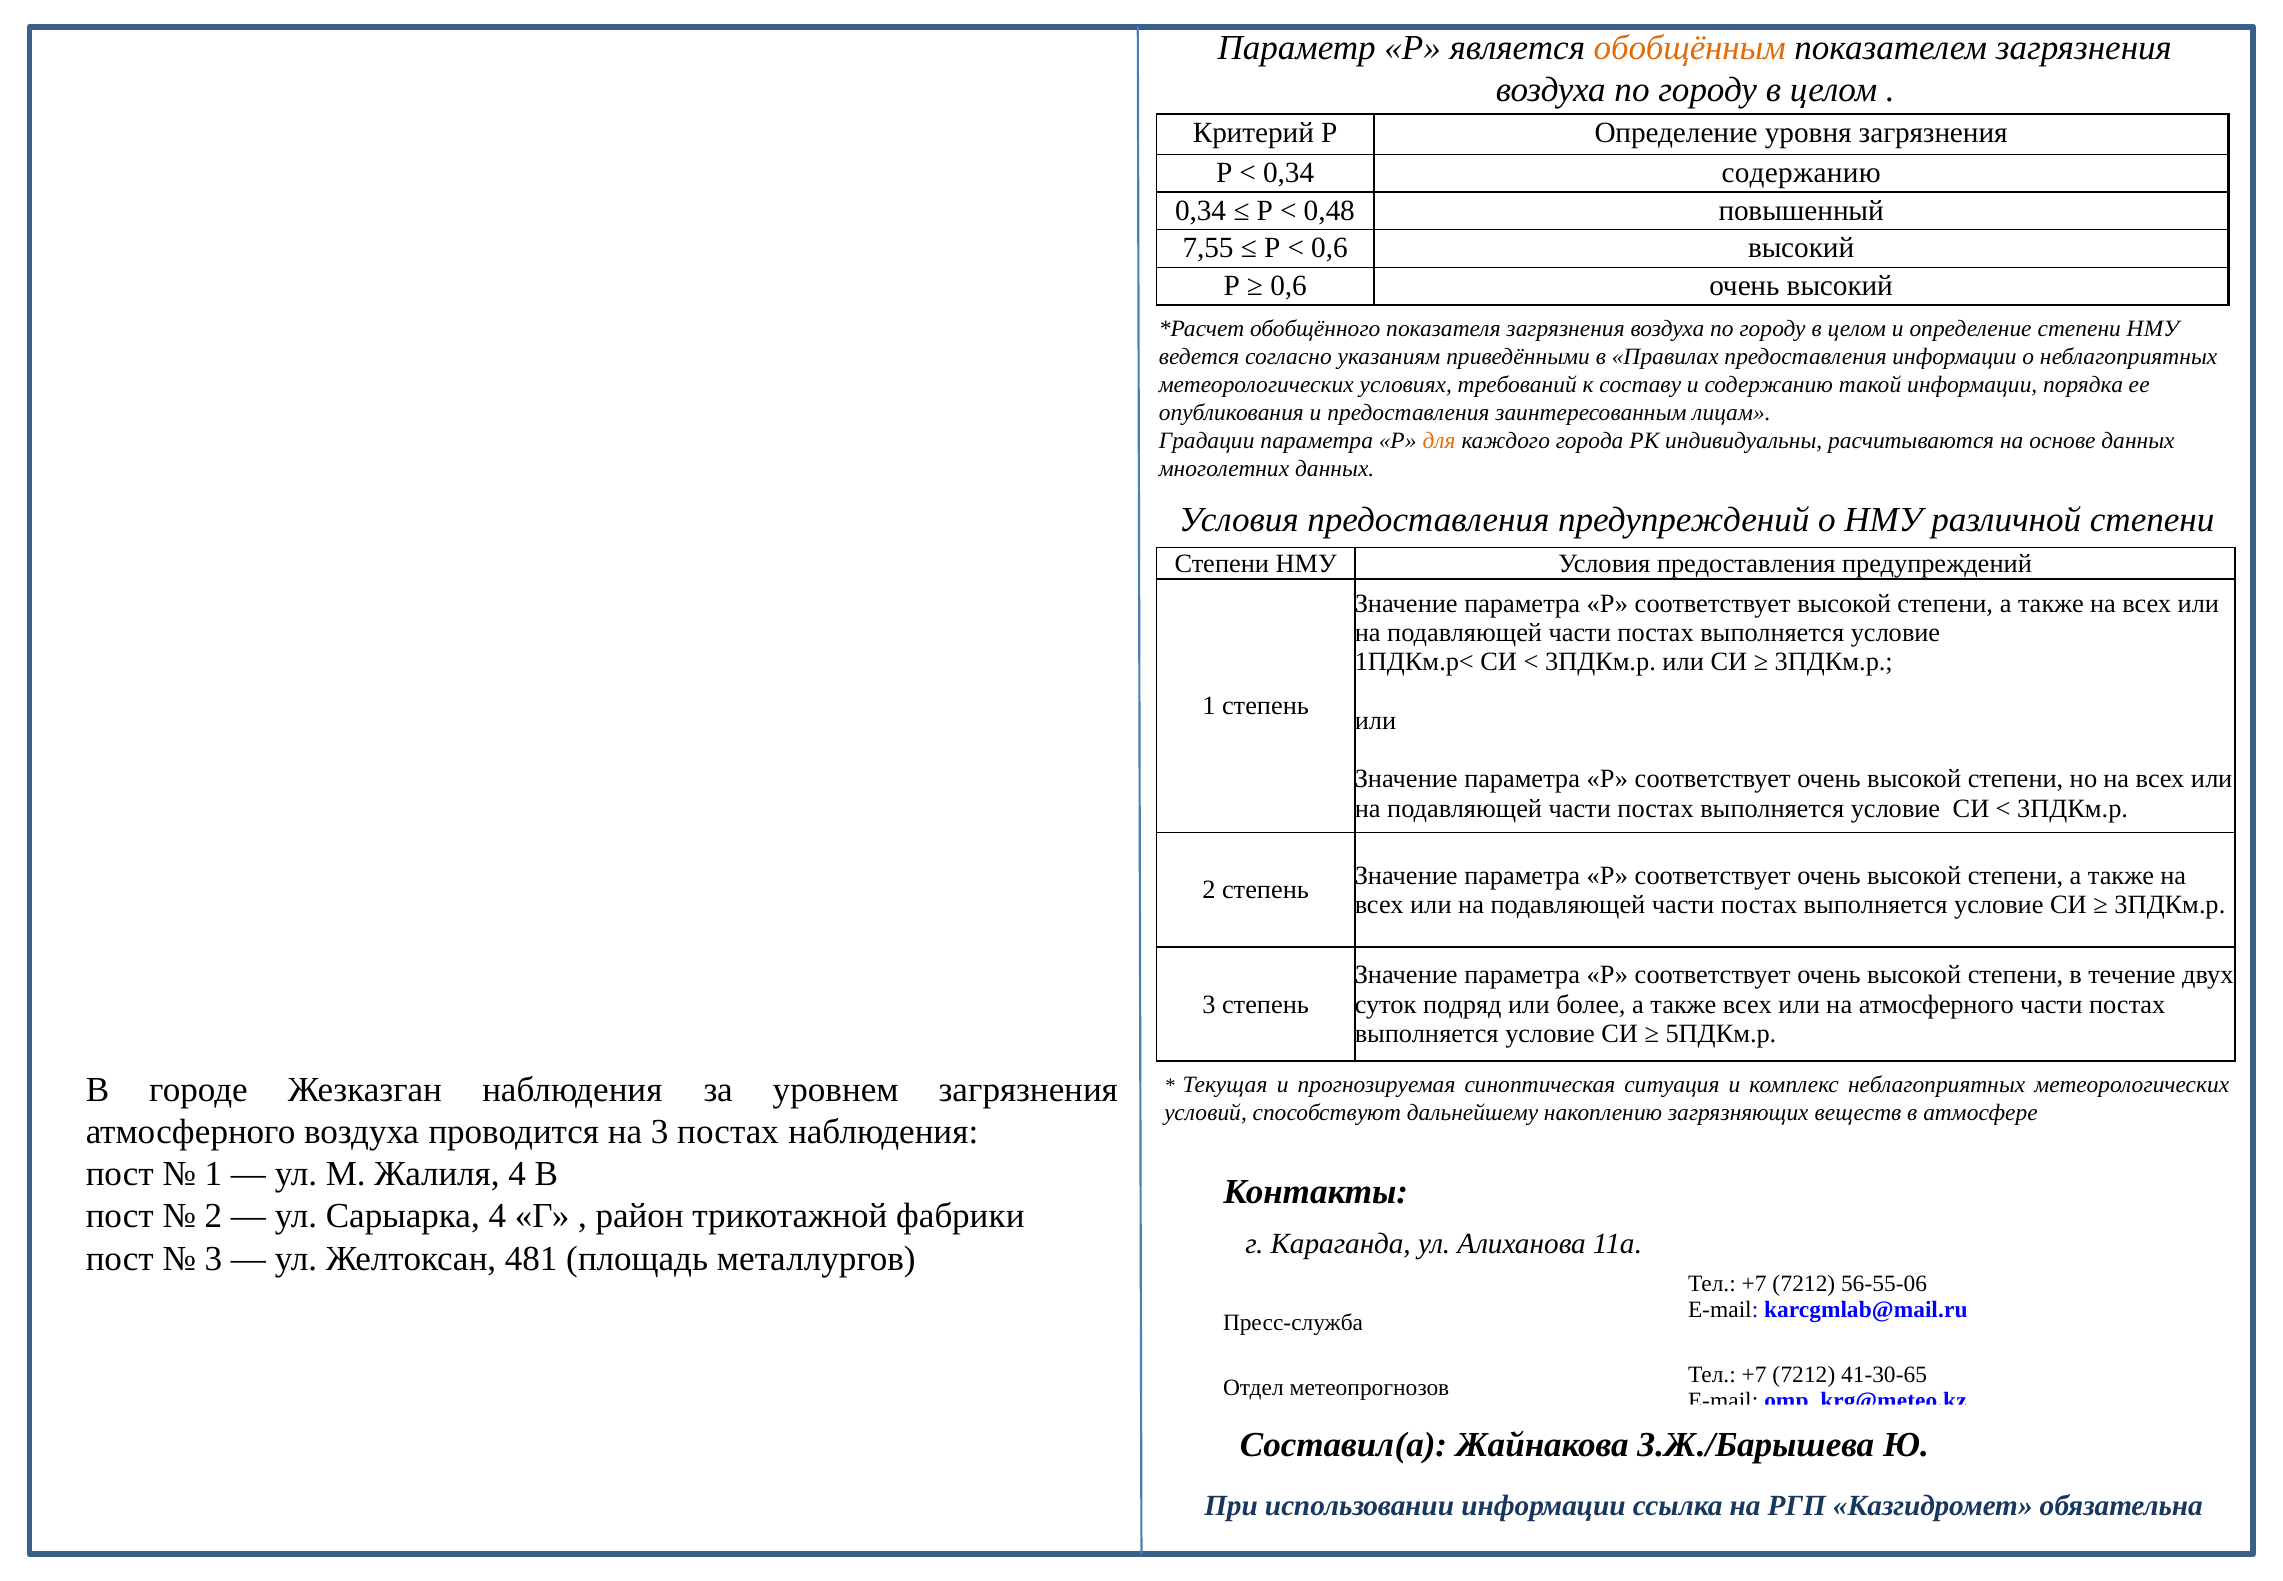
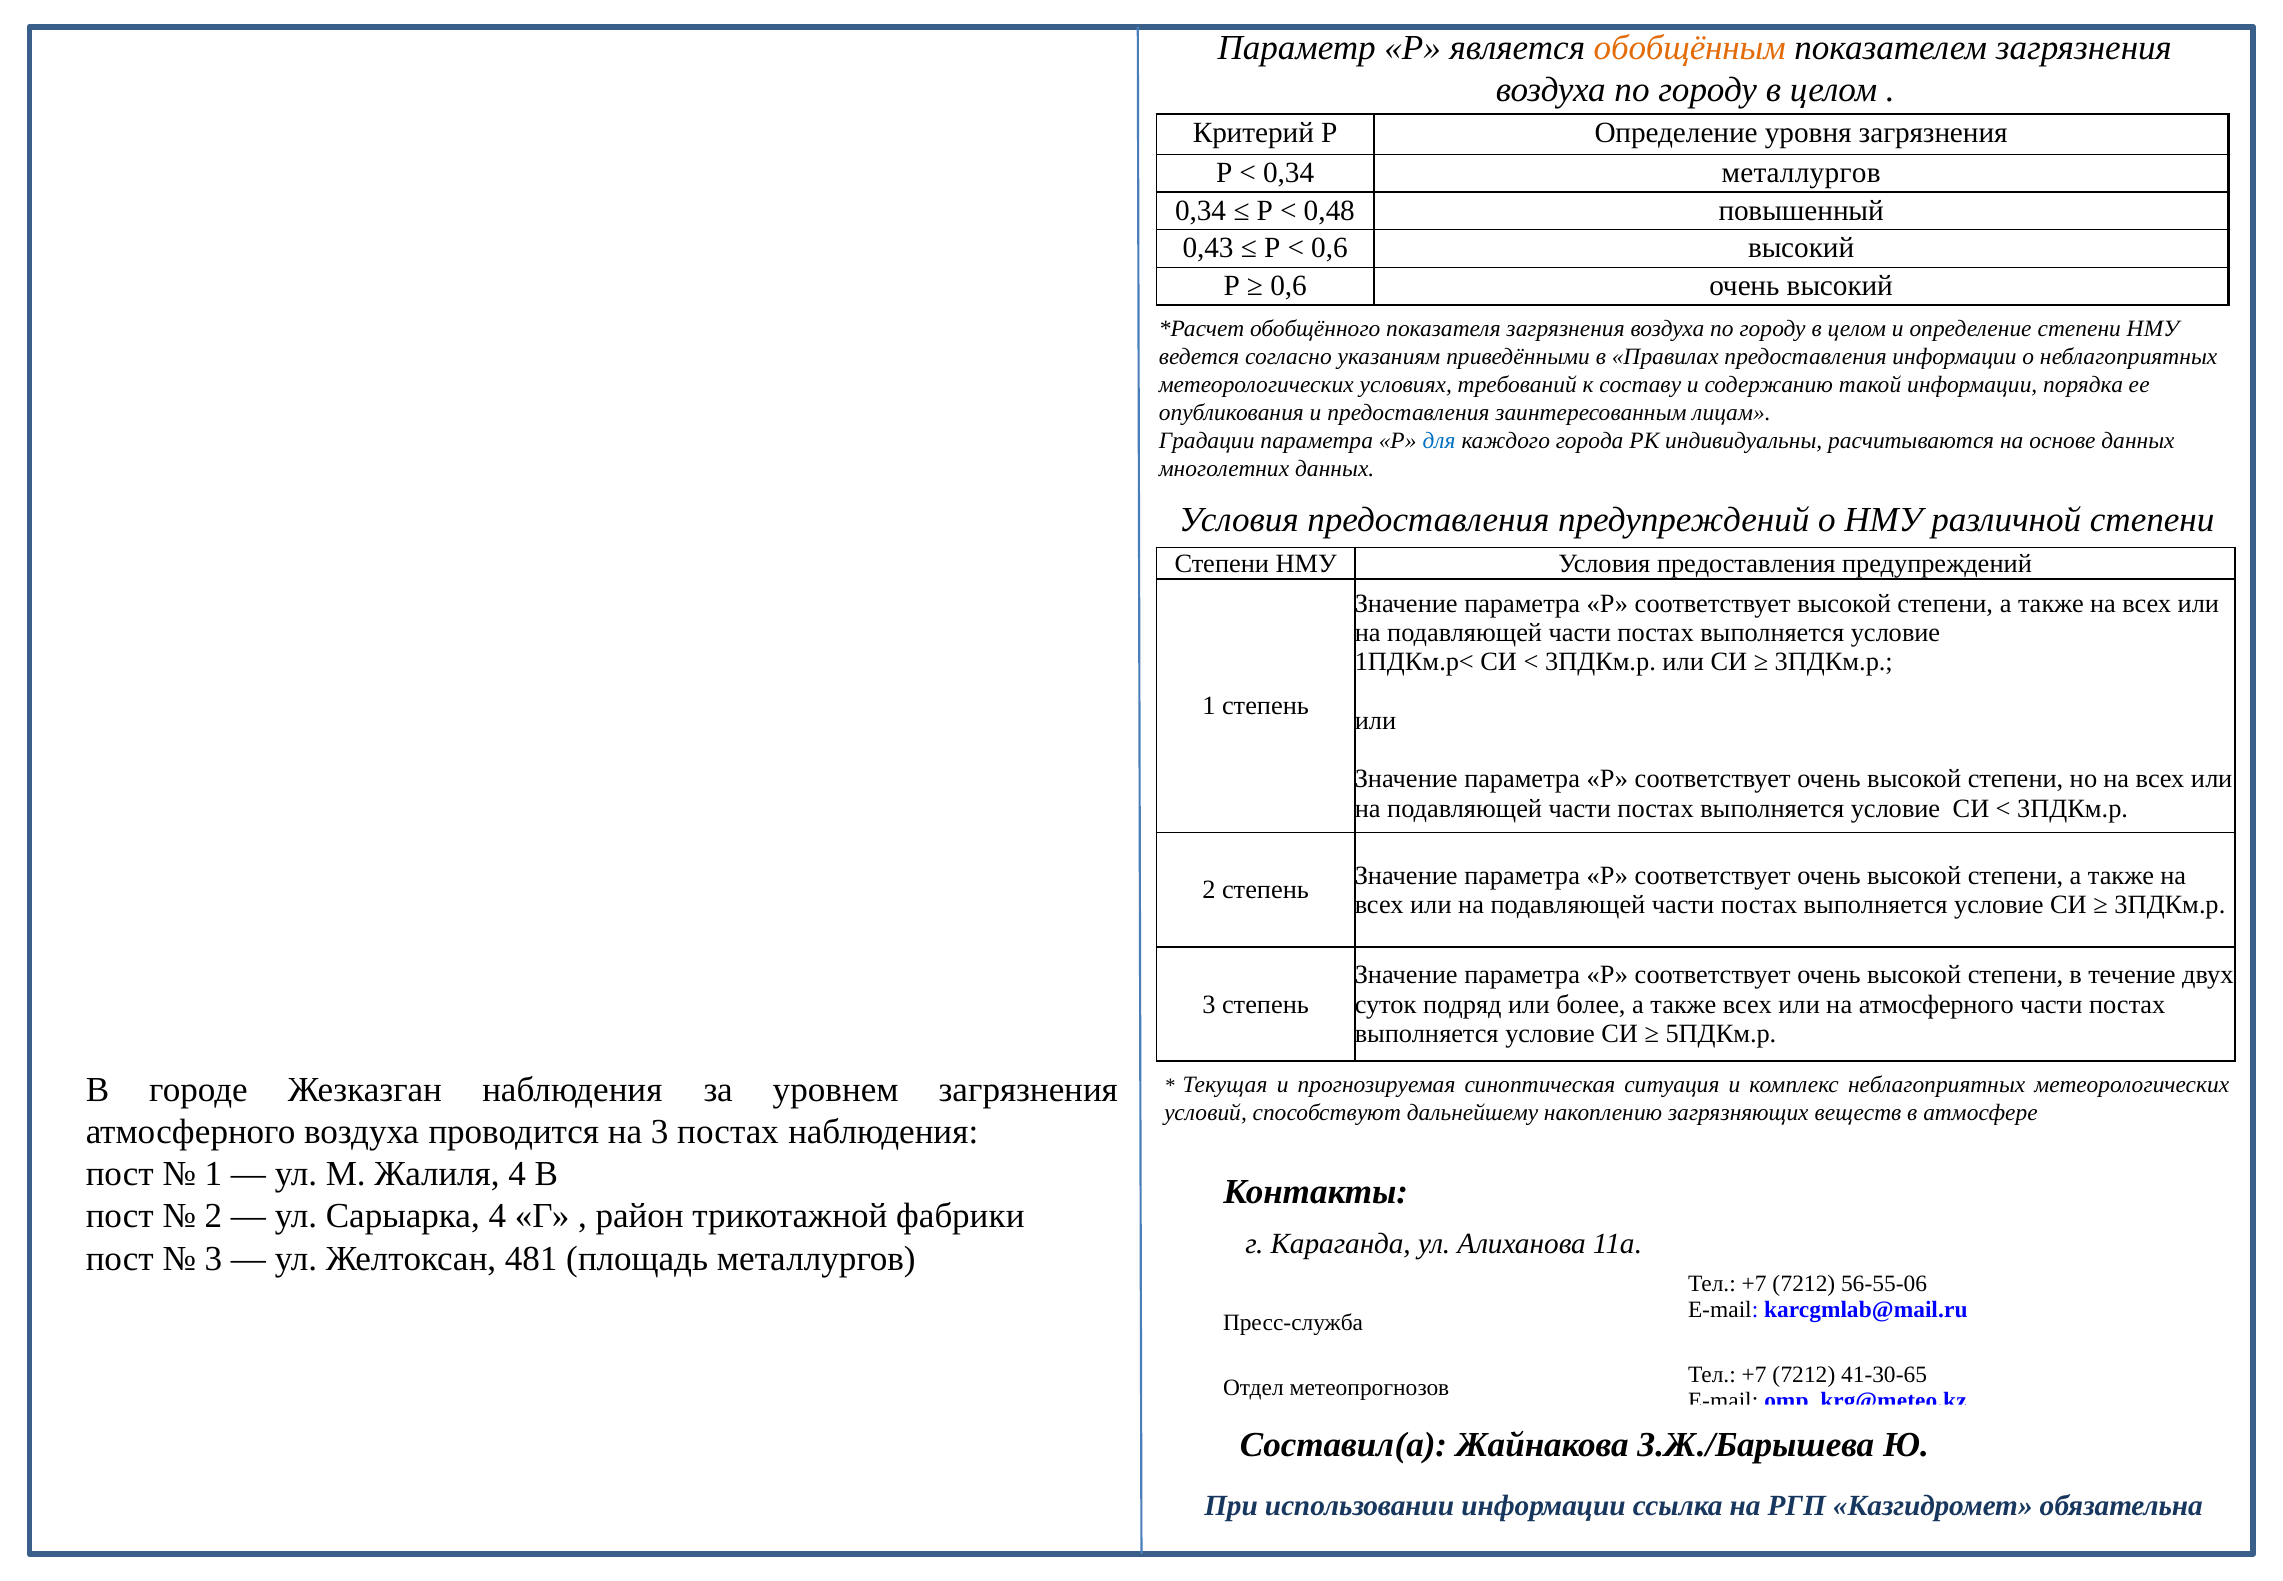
0,34 содержанию: содержанию -> металлургов
7,55: 7,55 -> 0,43
для colour: orange -> blue
